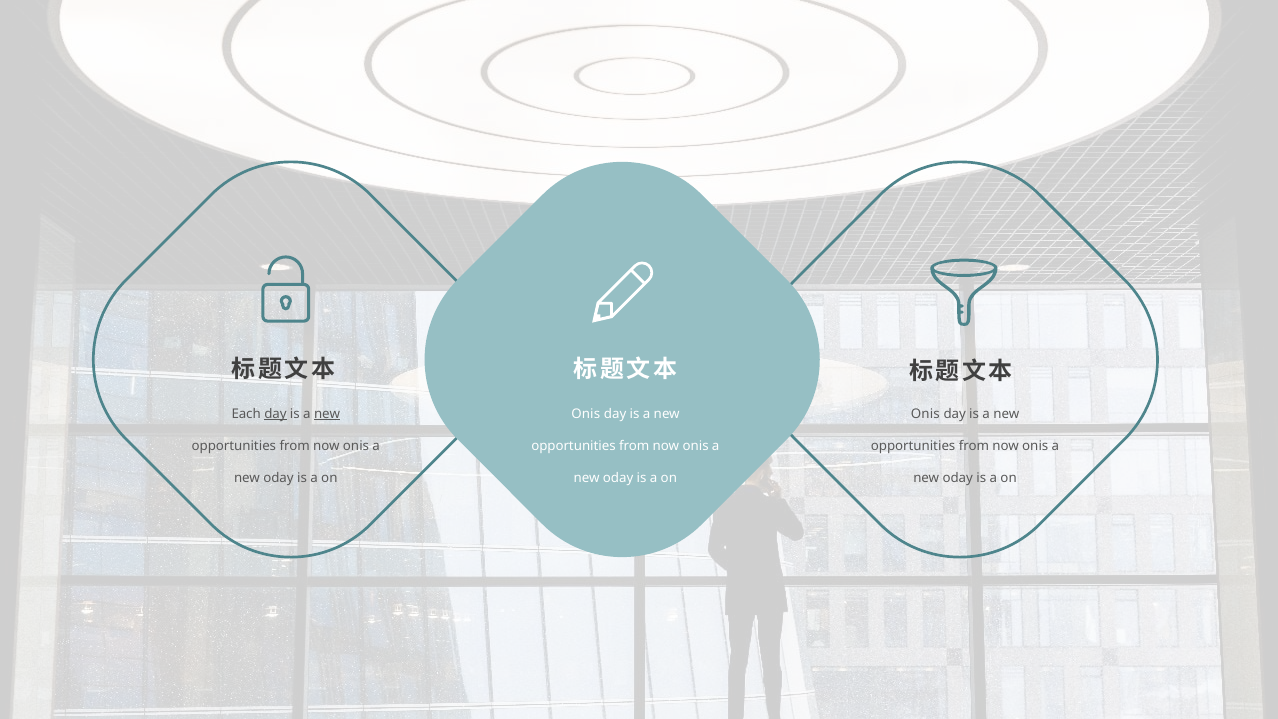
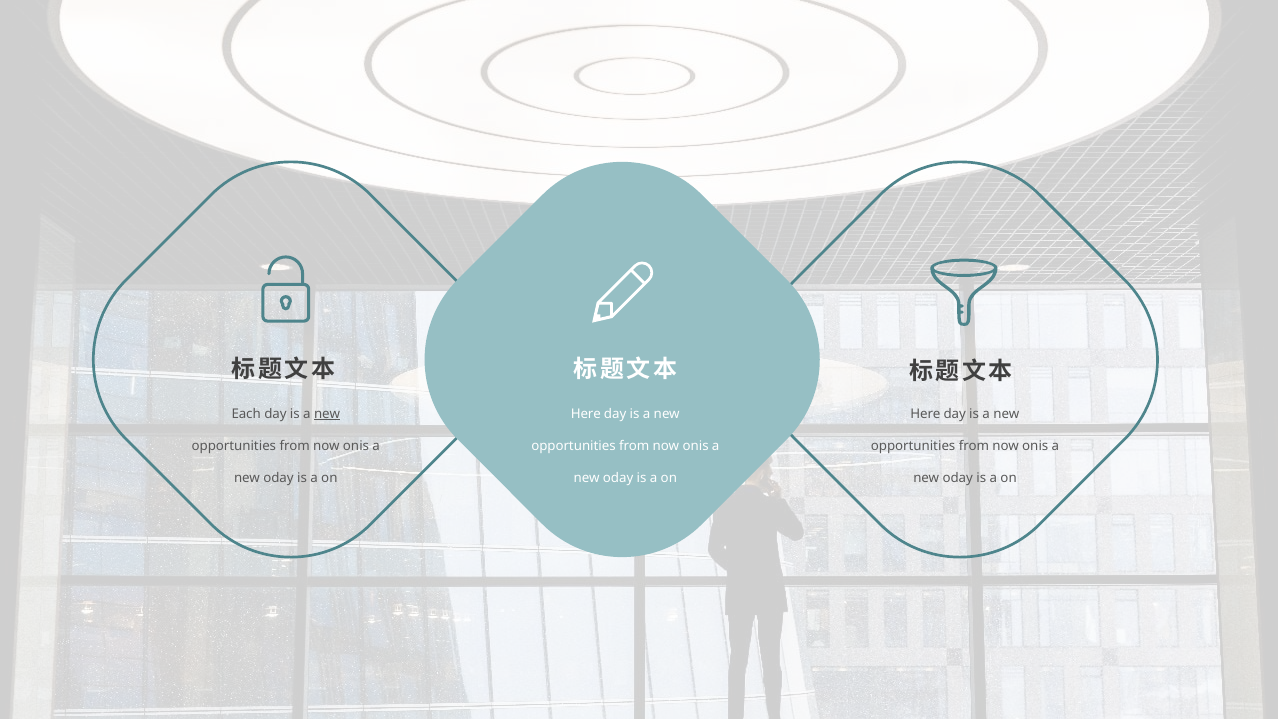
day at (275, 414) underline: present -> none
Onis at (586, 414): Onis -> Here
Onis at (925, 414): Onis -> Here
